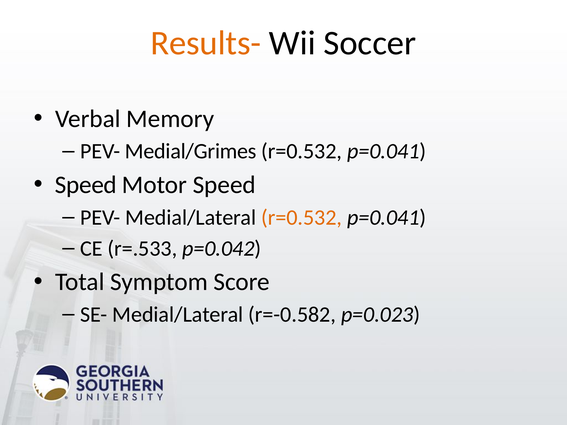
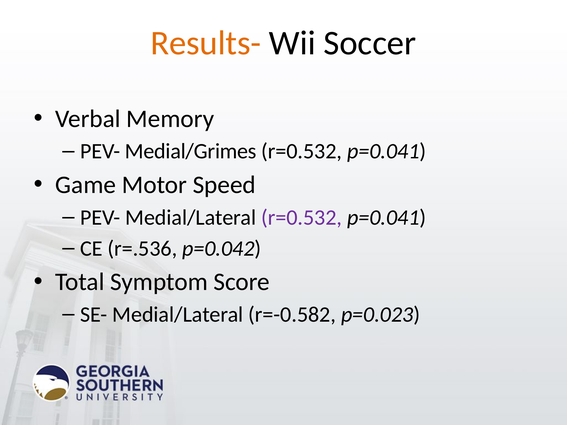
Speed at (86, 185): Speed -> Game
r=0.532 at (302, 218) colour: orange -> purple
r=.533: r=.533 -> r=.536
